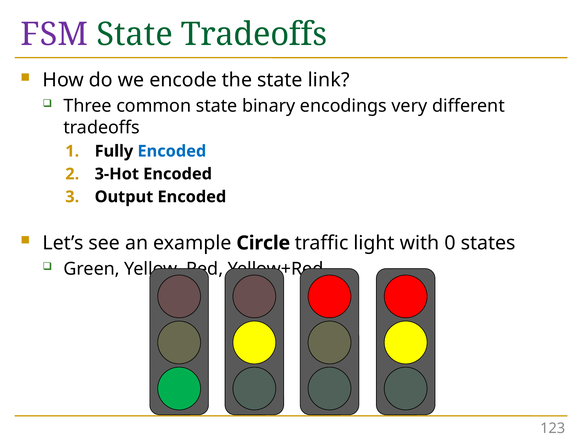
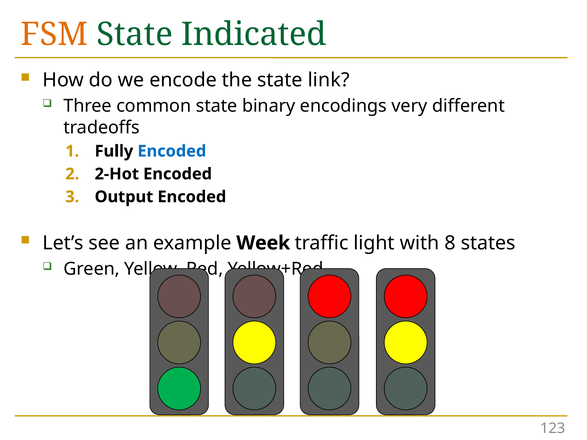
FSM colour: purple -> orange
State Tradeoffs: Tradeoffs -> Indicated
3-Hot: 3-Hot -> 2-Hot
Circle: Circle -> Week
0: 0 -> 8
